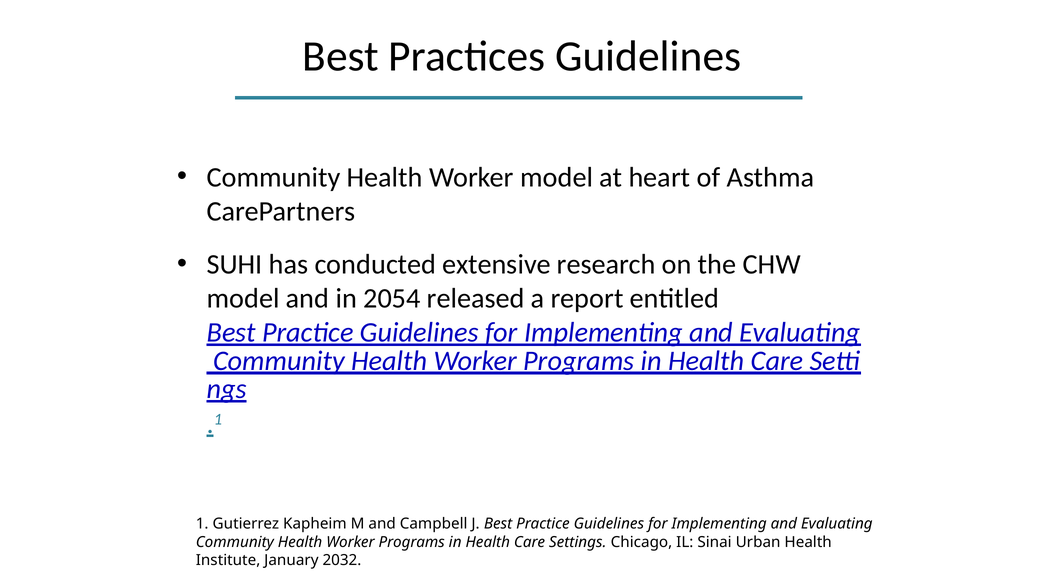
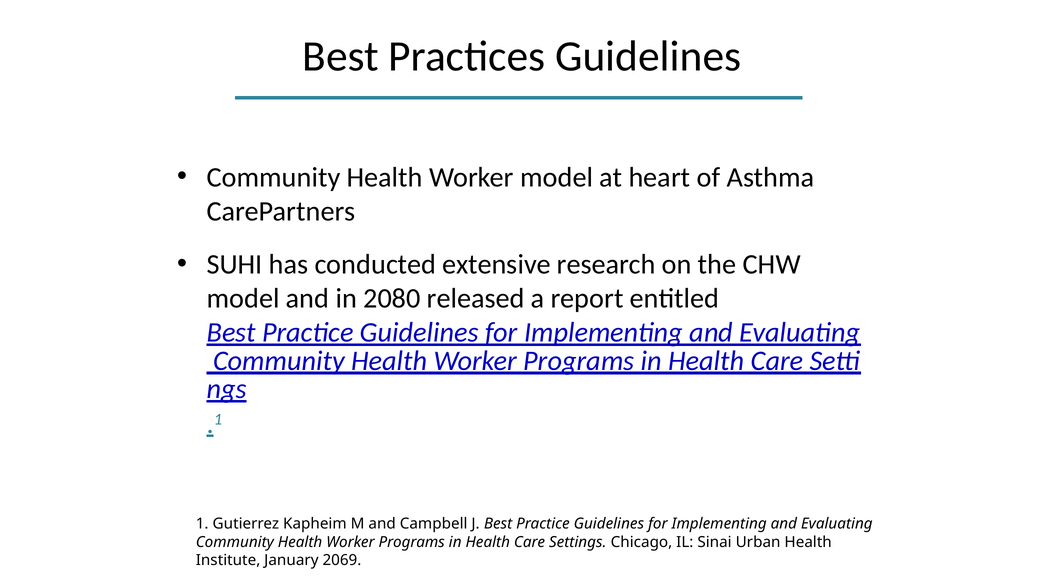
2054: 2054 -> 2080
2032: 2032 -> 2069
